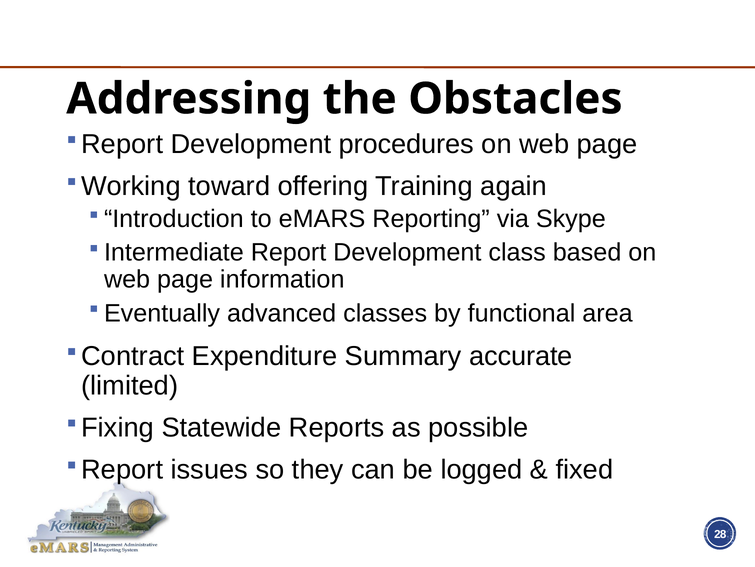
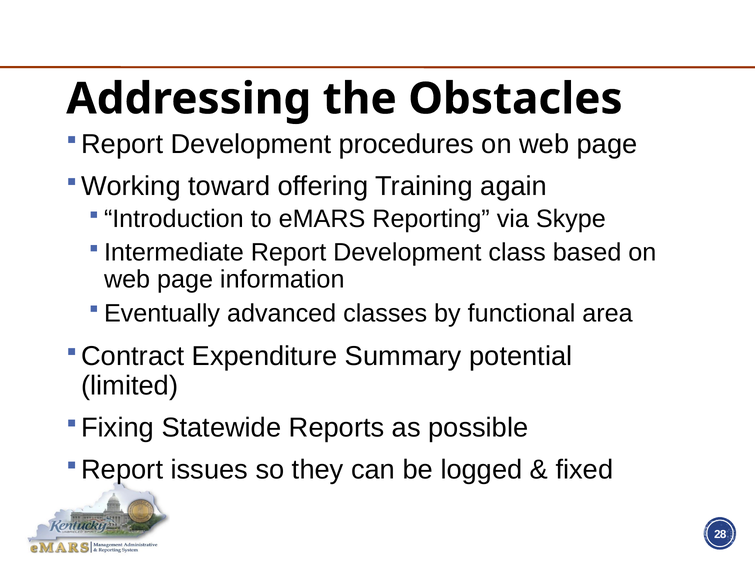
accurate: accurate -> potential
